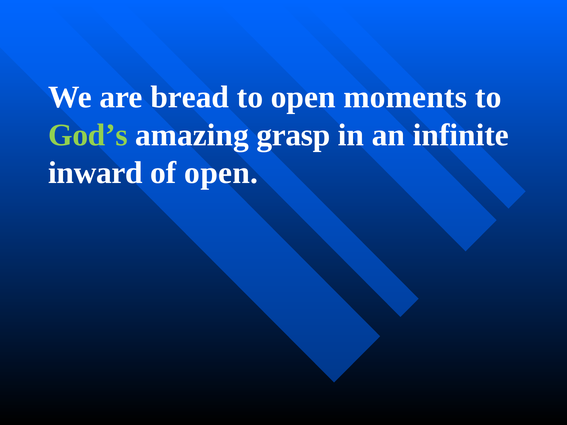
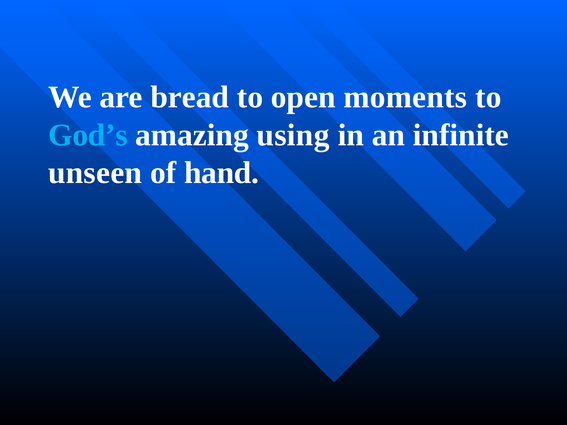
God’s colour: light green -> light blue
grasp: grasp -> using
inward: inward -> unseen
of open: open -> hand
